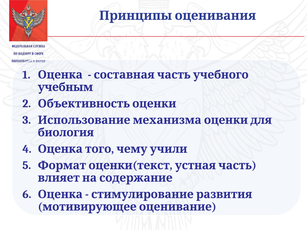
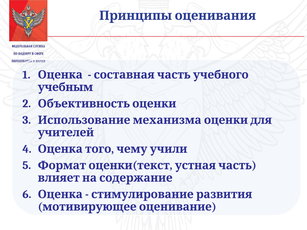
биология: биология -> учителей
